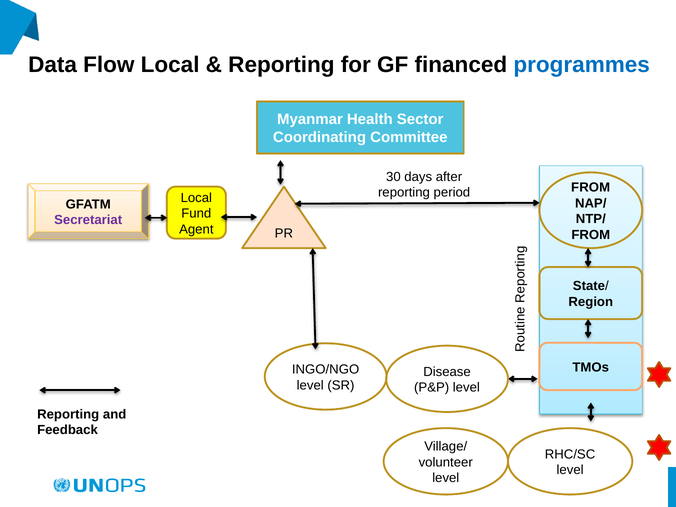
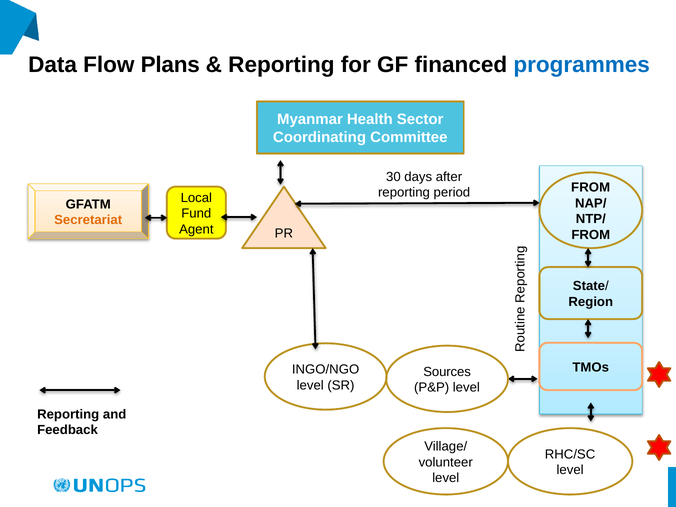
Flow Local: Local -> Plans
Secretariat colour: purple -> orange
Disease: Disease -> Sources
